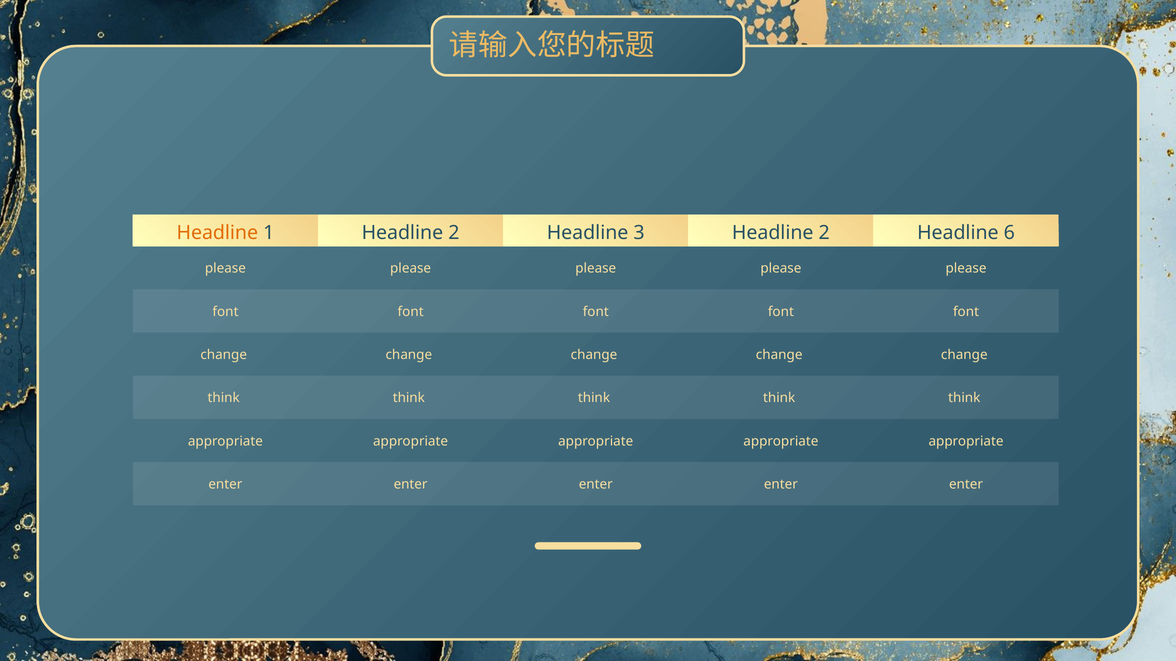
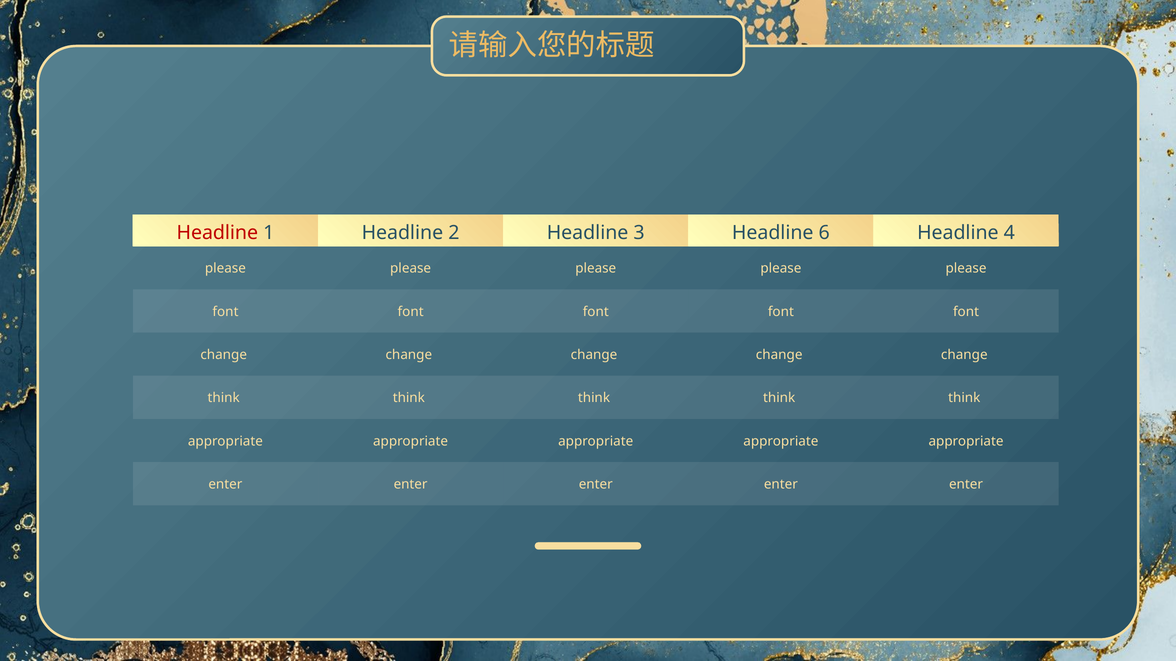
Headline at (217, 233) colour: orange -> red
3 Headline 2: 2 -> 6
6: 6 -> 4
